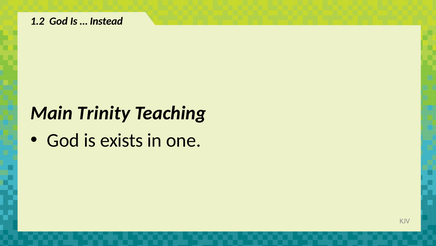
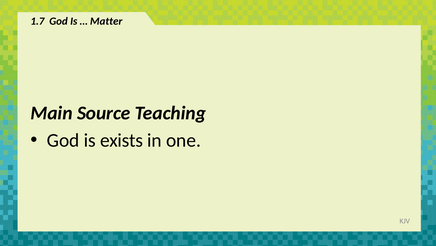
1.2: 1.2 -> 1.7
Instead: Instead -> Matter
Trinity: Trinity -> Source
